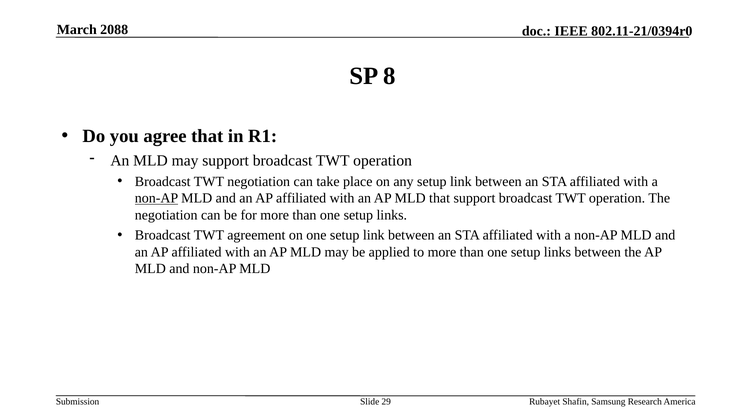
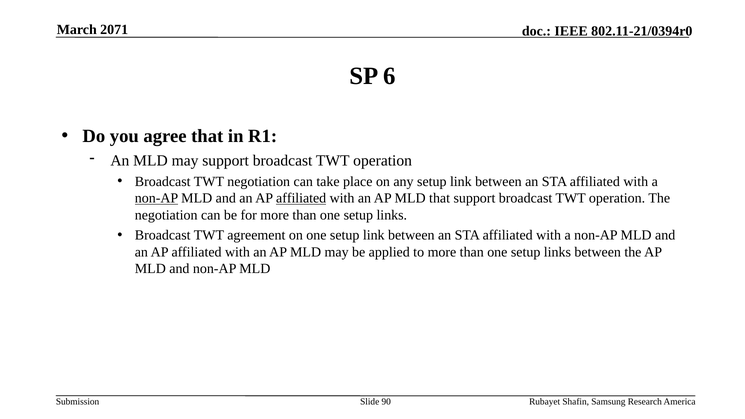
2088: 2088 -> 2071
8: 8 -> 6
affiliated at (301, 198) underline: none -> present
29: 29 -> 90
